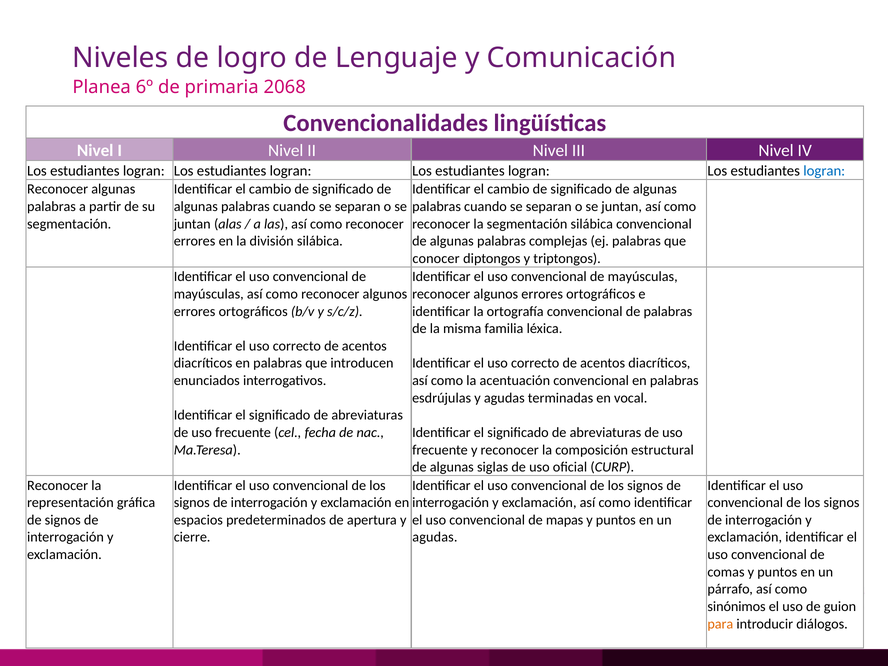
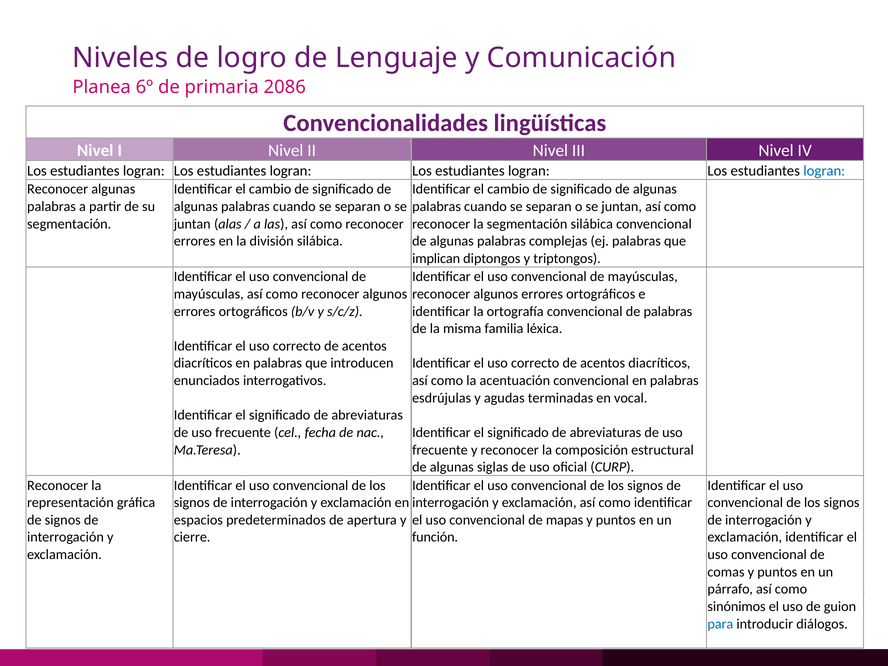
2068: 2068 -> 2086
conocer: conocer -> implican
agudas at (435, 537): agudas -> función
para colour: orange -> blue
